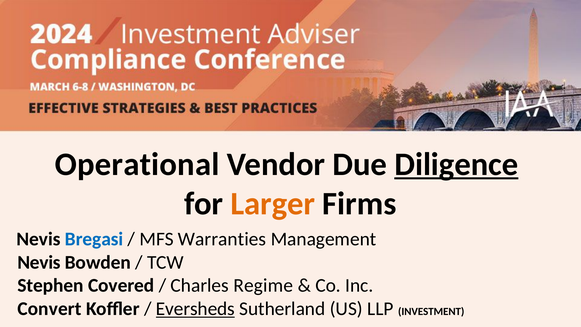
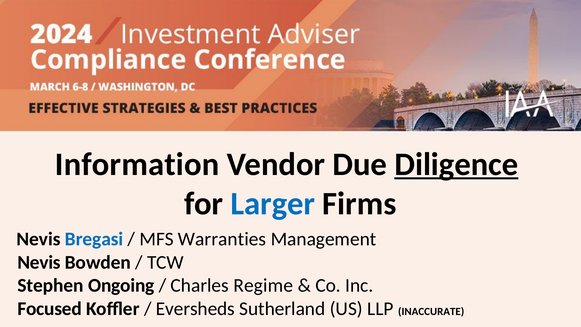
Operational: Operational -> Information
Larger colour: orange -> blue
Covered: Covered -> Ongoing
Convert: Convert -> Focused
Eversheds underline: present -> none
INVESTMENT: INVESTMENT -> INACCURATE
